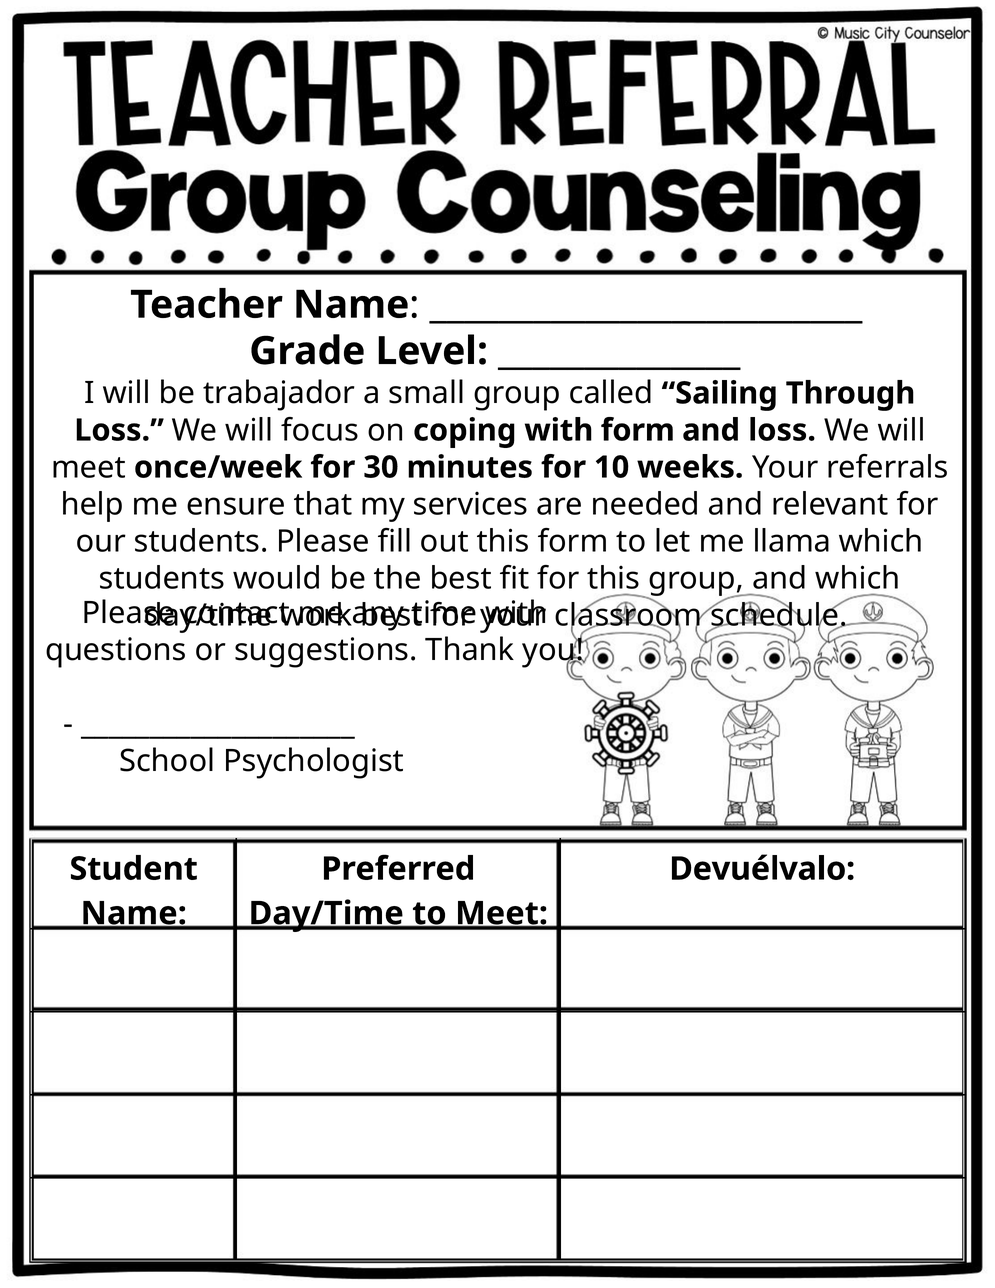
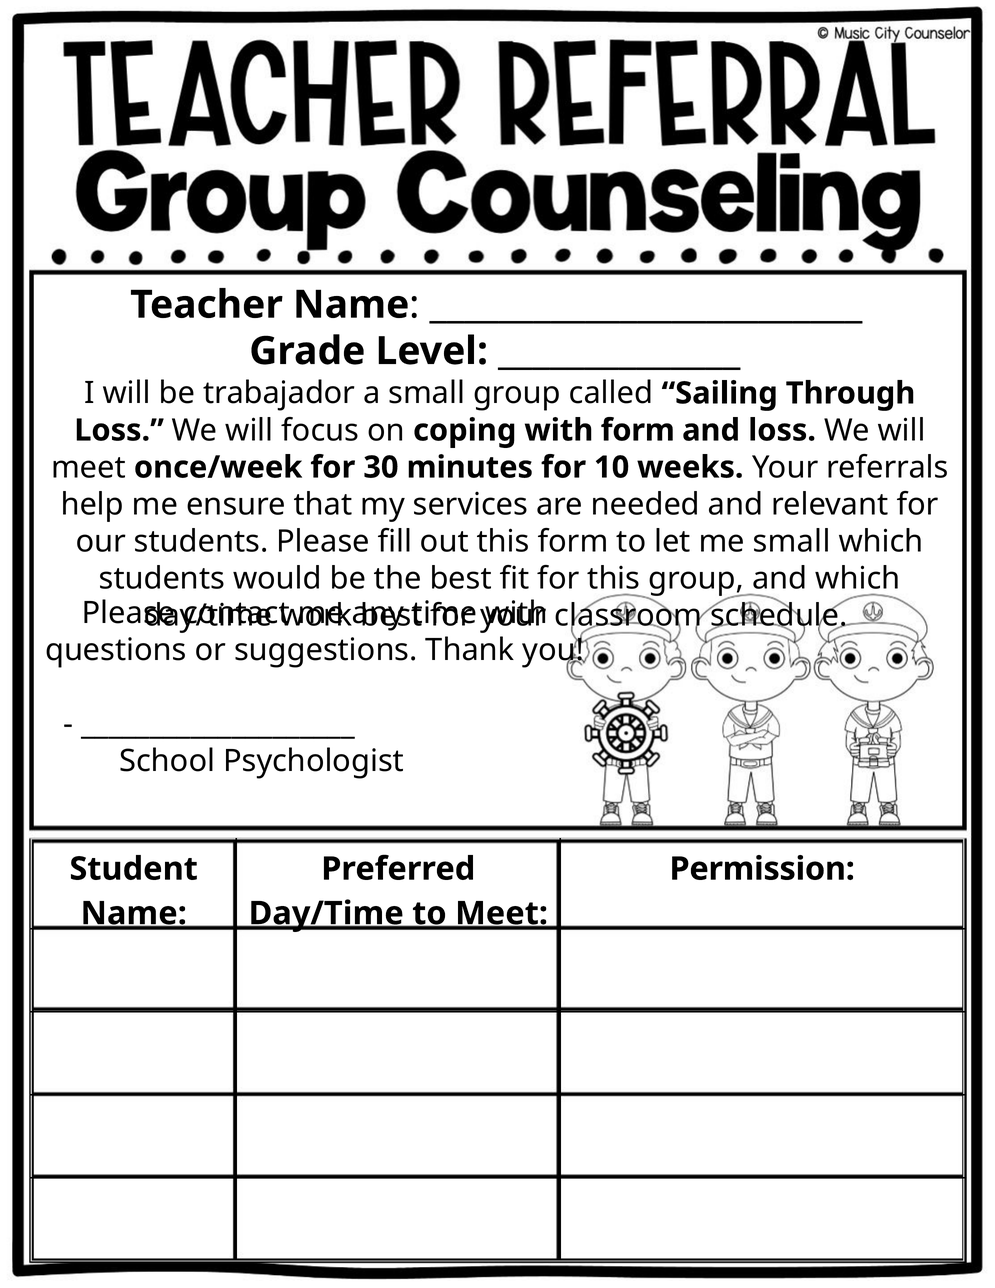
me llama: llama -> small
Devuélvalo: Devuélvalo -> Permission
